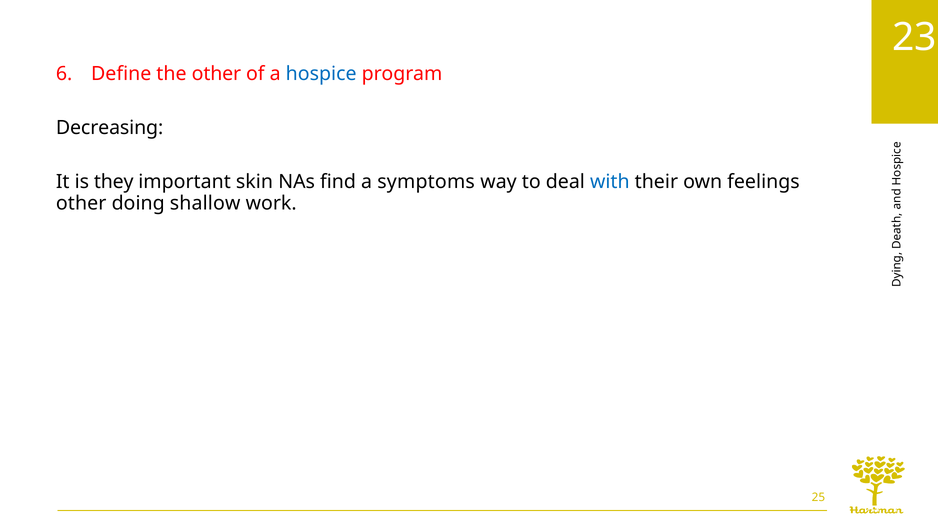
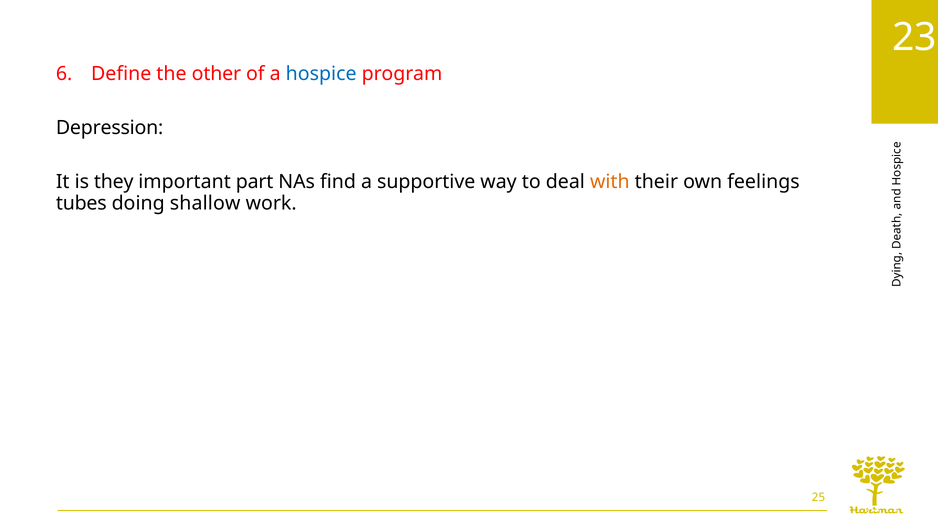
Decreasing: Decreasing -> Depression
skin: skin -> part
symptoms: symptoms -> supportive
with colour: blue -> orange
other at (81, 203): other -> tubes
